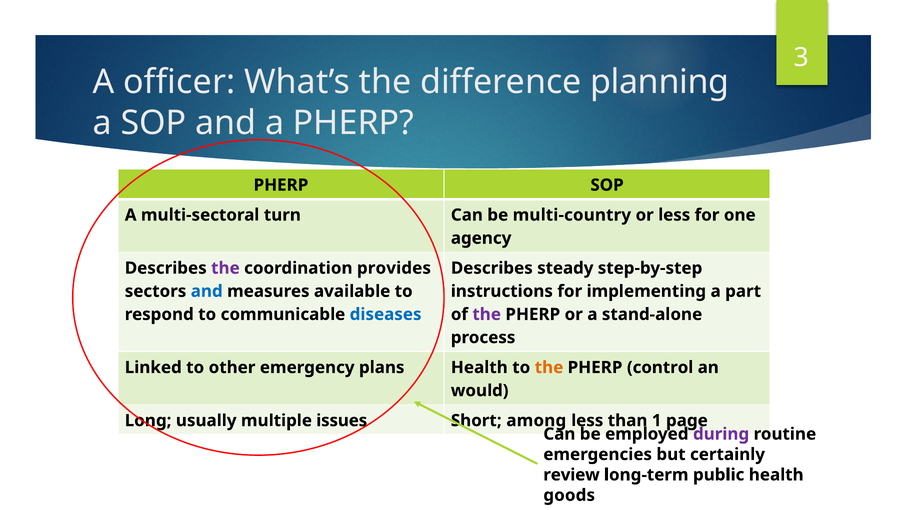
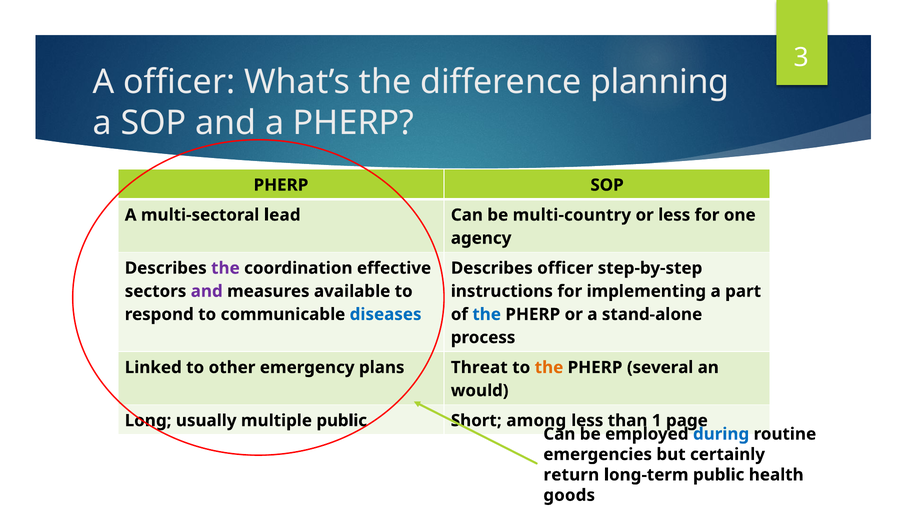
turn: turn -> lead
provides: provides -> effective
Describes steady: steady -> officer
and at (207, 291) colour: blue -> purple
the at (487, 315) colour: purple -> blue
plans Health: Health -> Threat
control: control -> several
multiple issues: issues -> public
during colour: purple -> blue
review: review -> return
